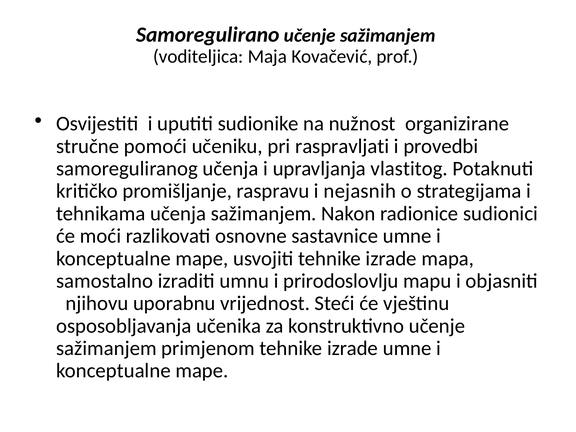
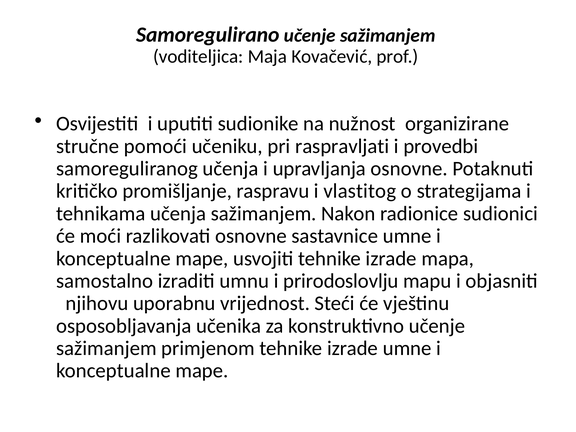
upravljanja vlastitog: vlastitog -> osnovne
nejasnih: nejasnih -> vlastitog
